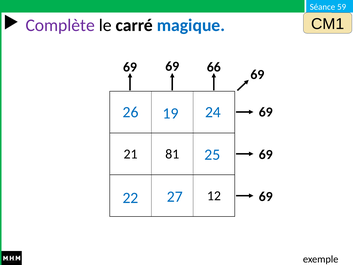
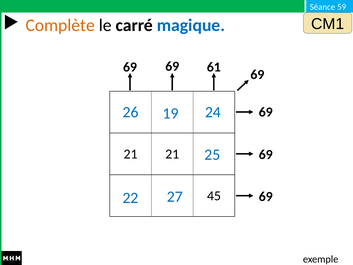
Complète colour: purple -> orange
66: 66 -> 61
21 81: 81 -> 21
12: 12 -> 45
